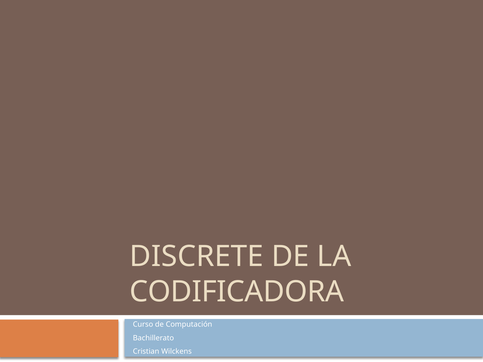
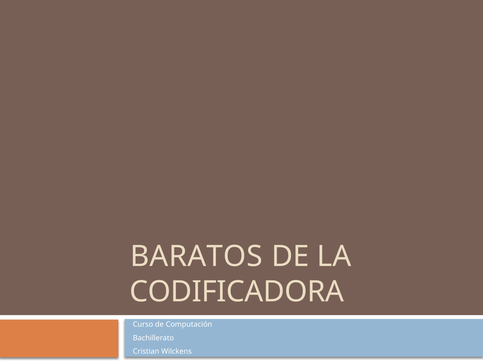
DISCRETE: DISCRETE -> BARATOS
